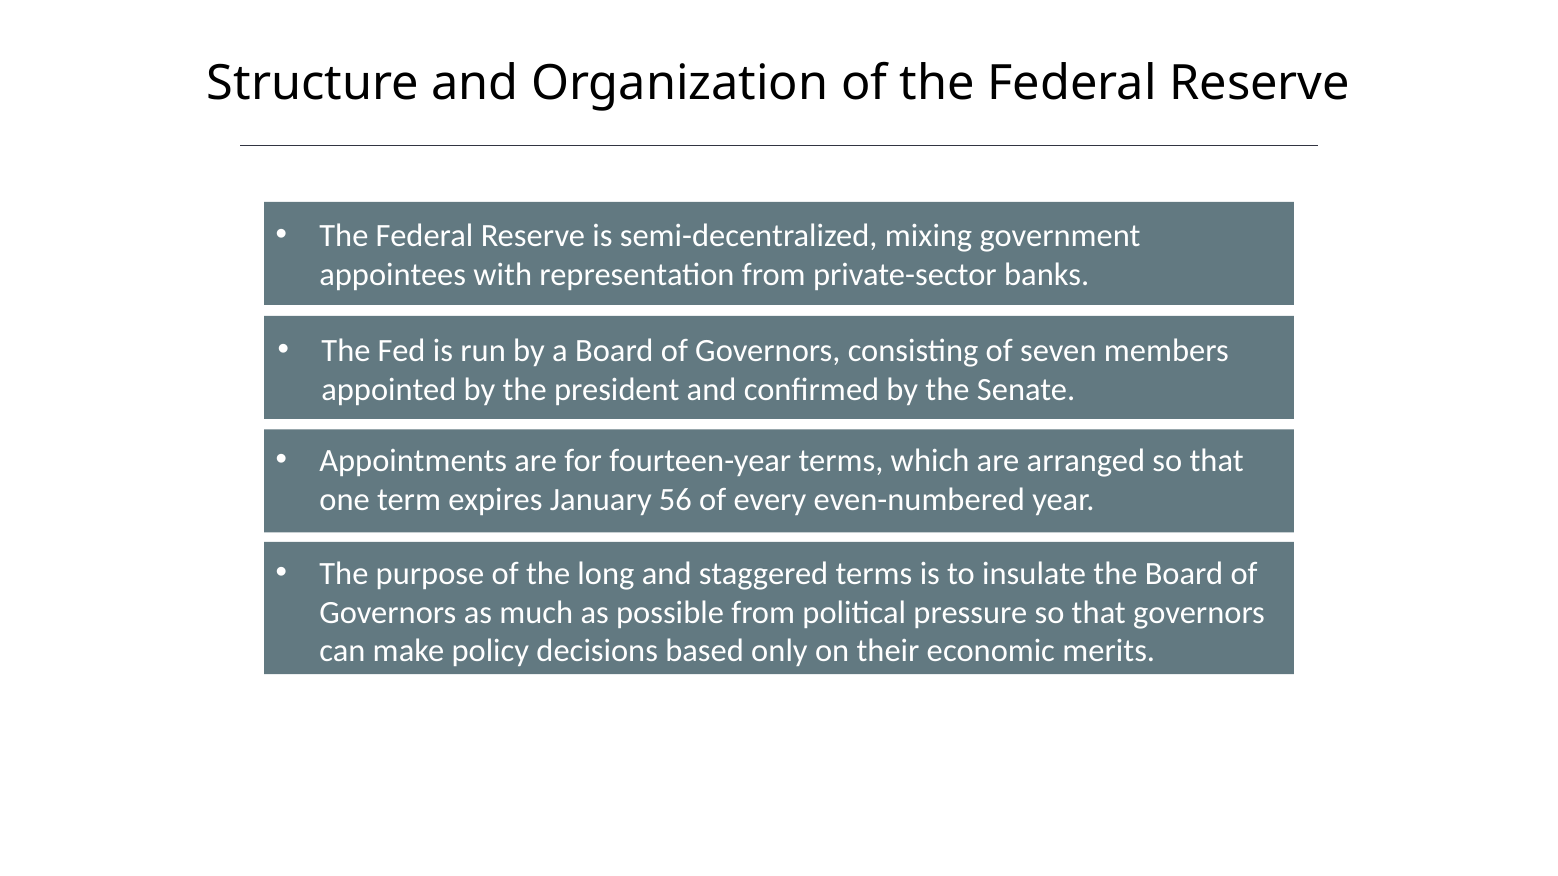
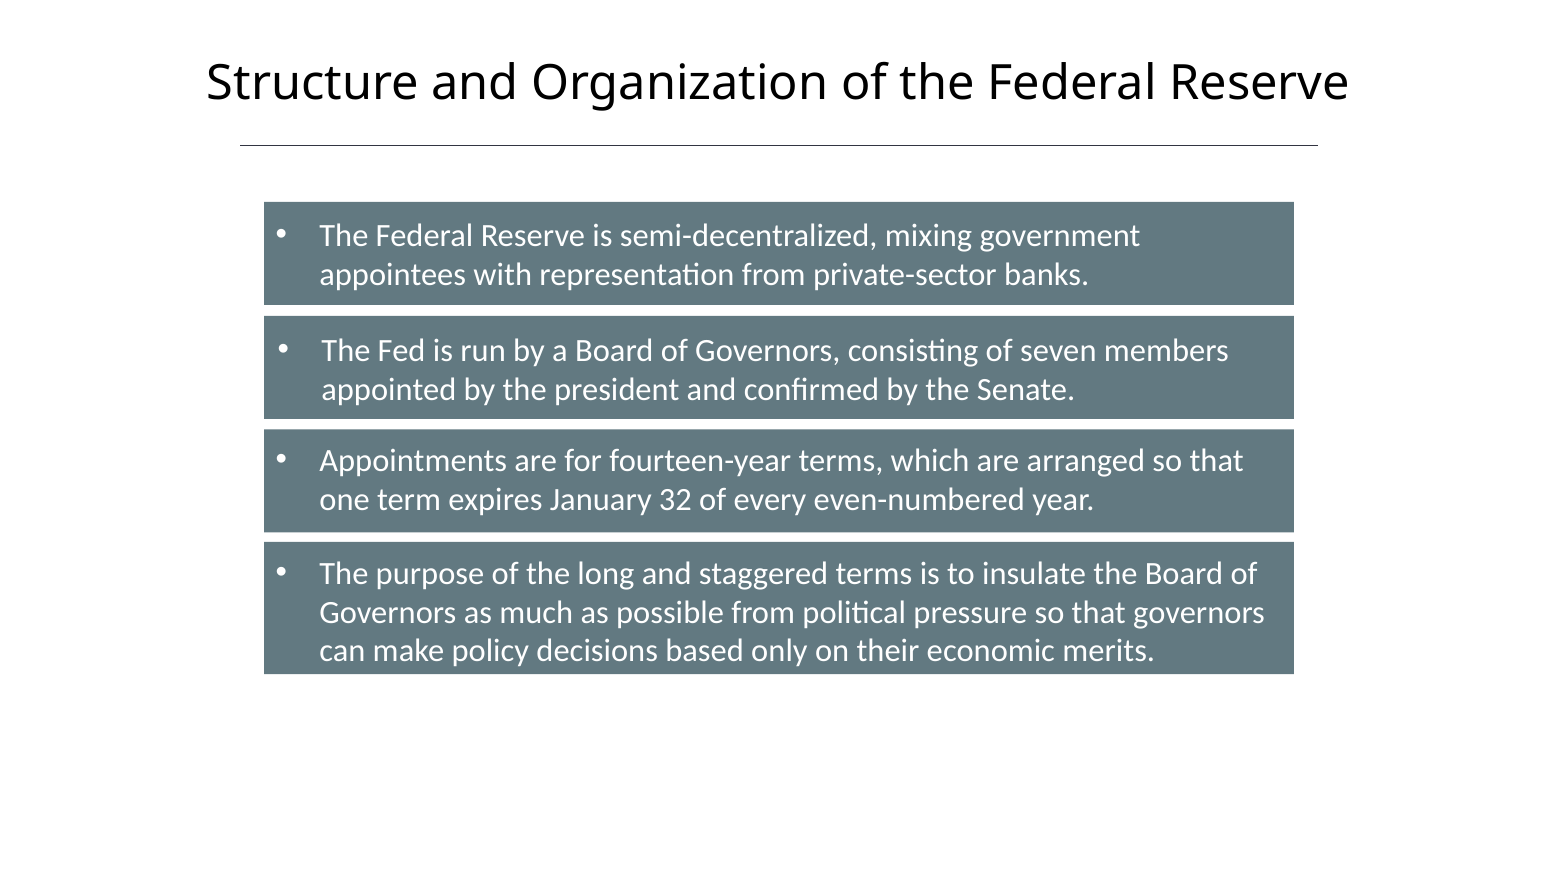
56: 56 -> 32
